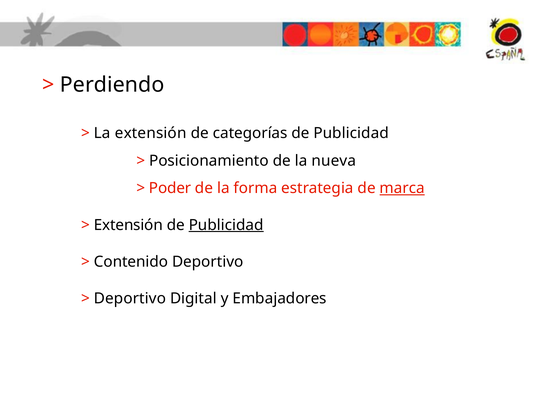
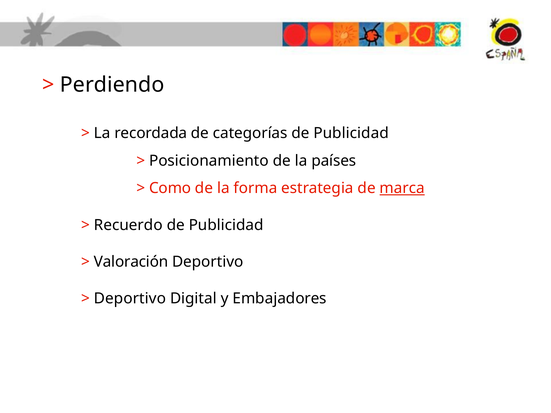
La extensión: extensión -> recordada
nueva: nueva -> países
Poder: Poder -> Como
Extensión at (128, 225): Extensión -> Recuerdo
Publicidad at (226, 225) underline: present -> none
Contenido: Contenido -> Valoración
